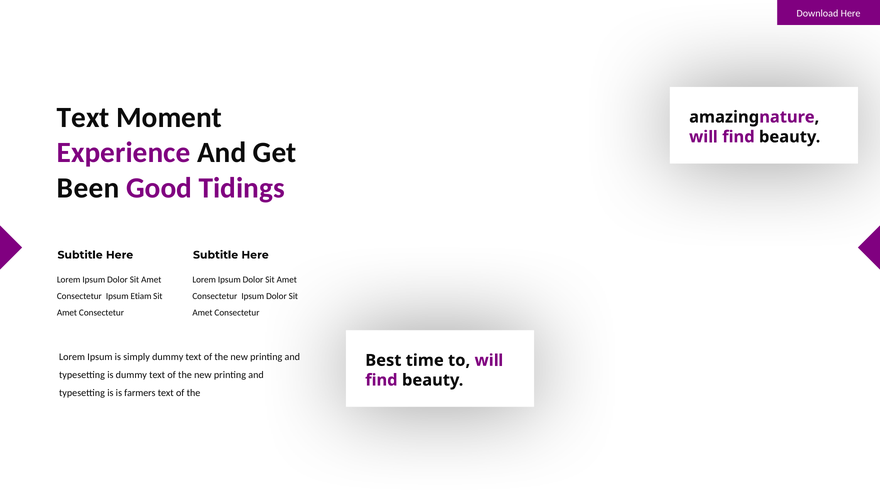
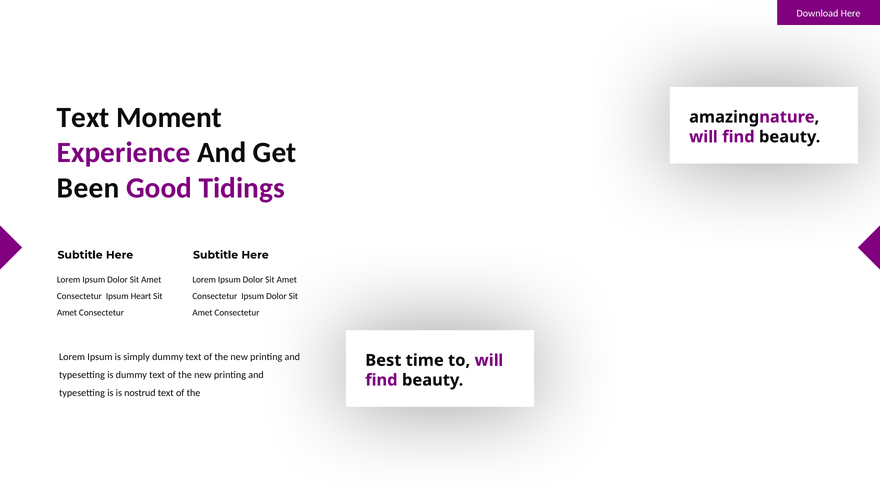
Etiam: Etiam -> Heart
farmers: farmers -> nostrud
